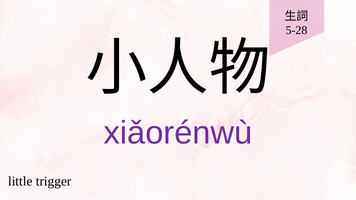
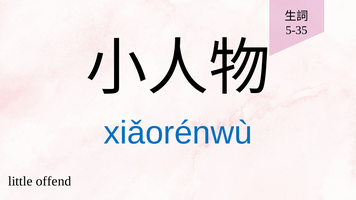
5-28: 5-28 -> 5-35
xiǎorénwù colour: purple -> blue
trigger: trigger -> offend
